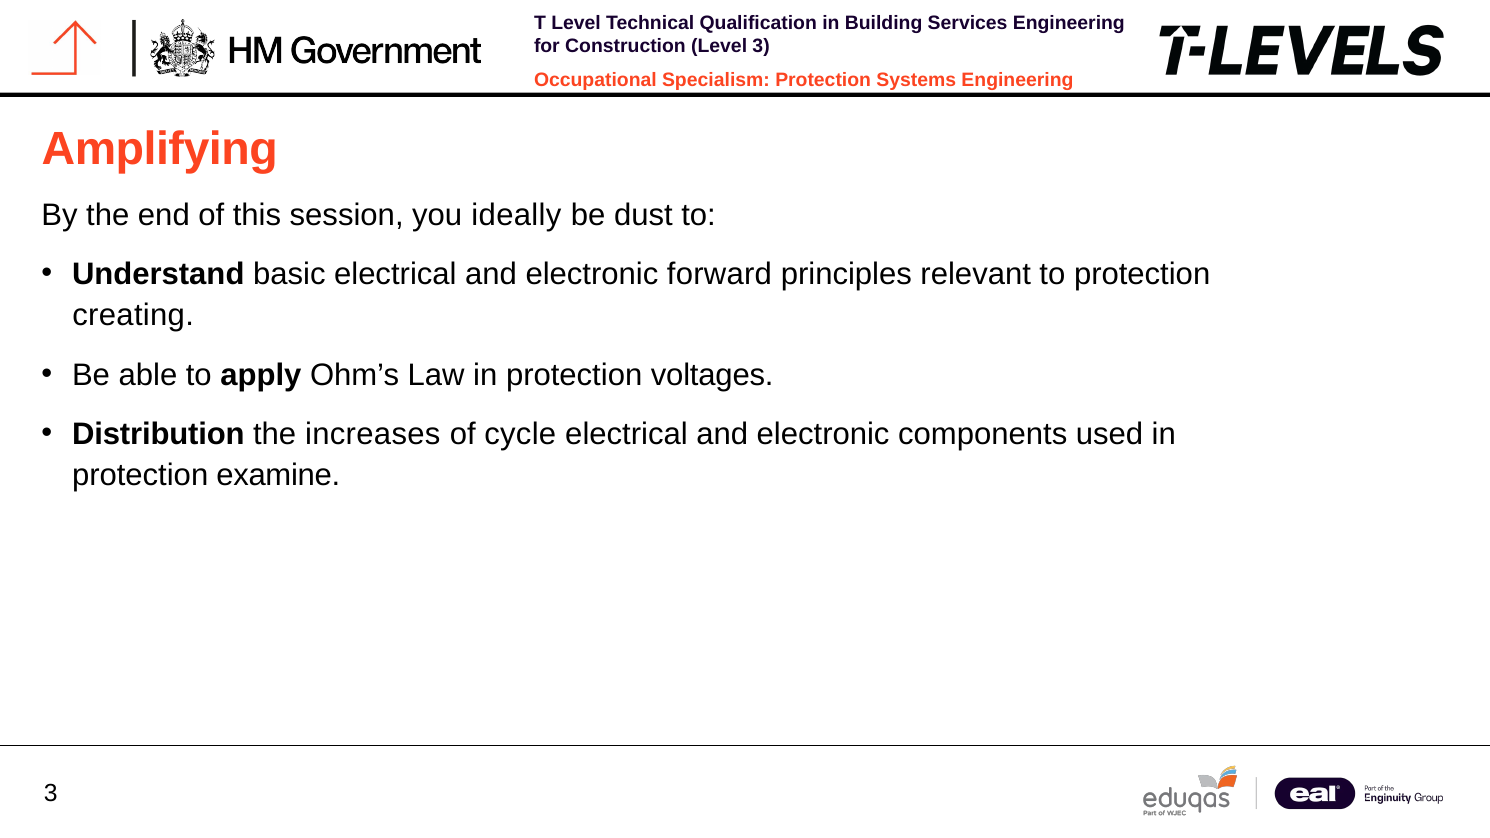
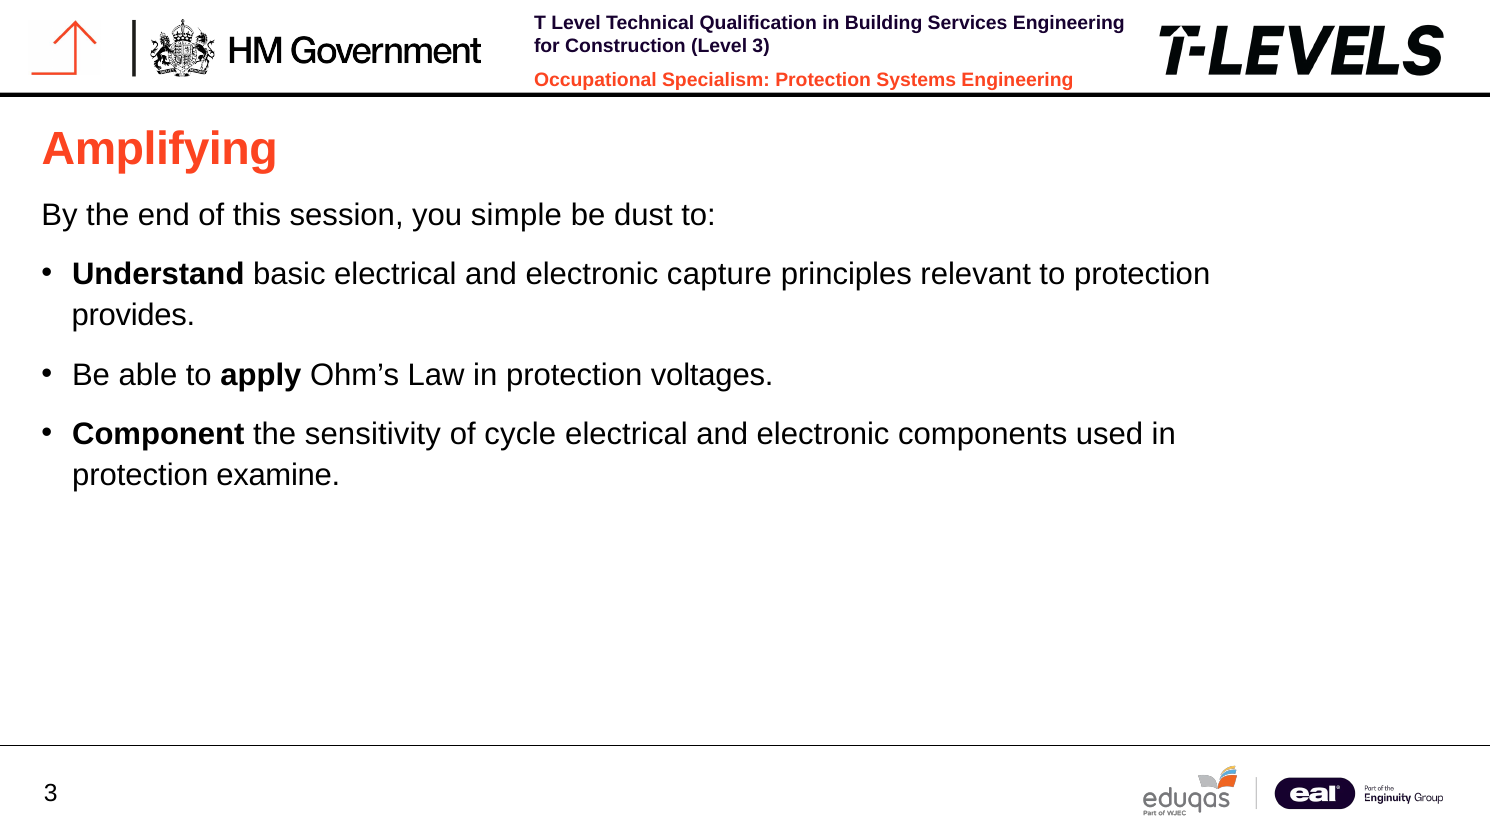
ideally: ideally -> simple
forward: forward -> capture
creating: creating -> provides
Distribution: Distribution -> Component
increases: increases -> sensitivity
